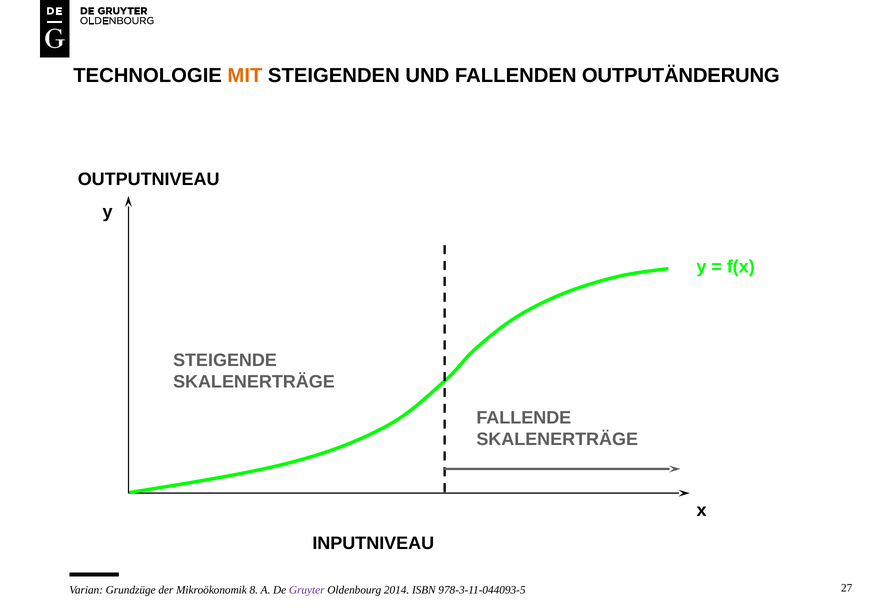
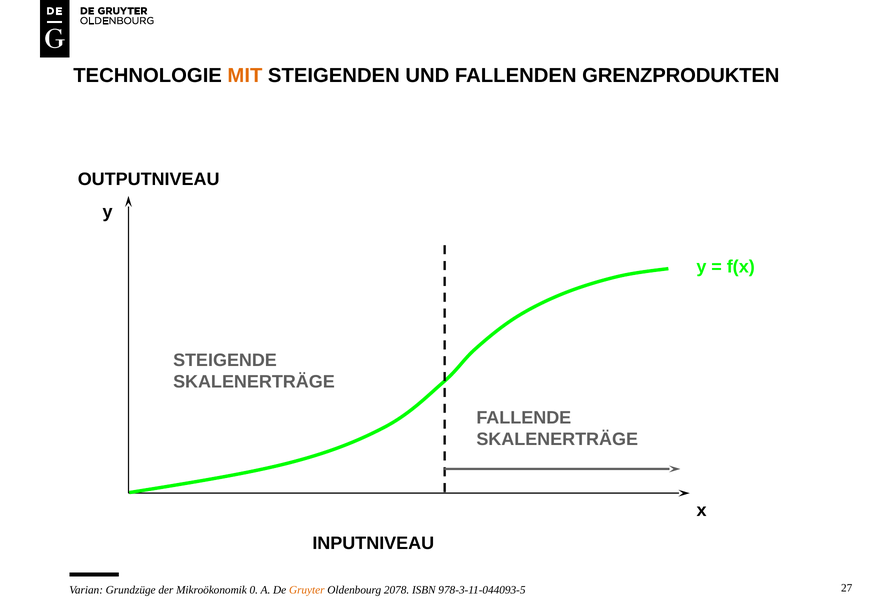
OUTPUTÄNDERUNG: OUTPUTÄNDERUNG -> GRENZPRODUKTEN
8: 8 -> 0
Gruyter colour: purple -> orange
2014: 2014 -> 2078
